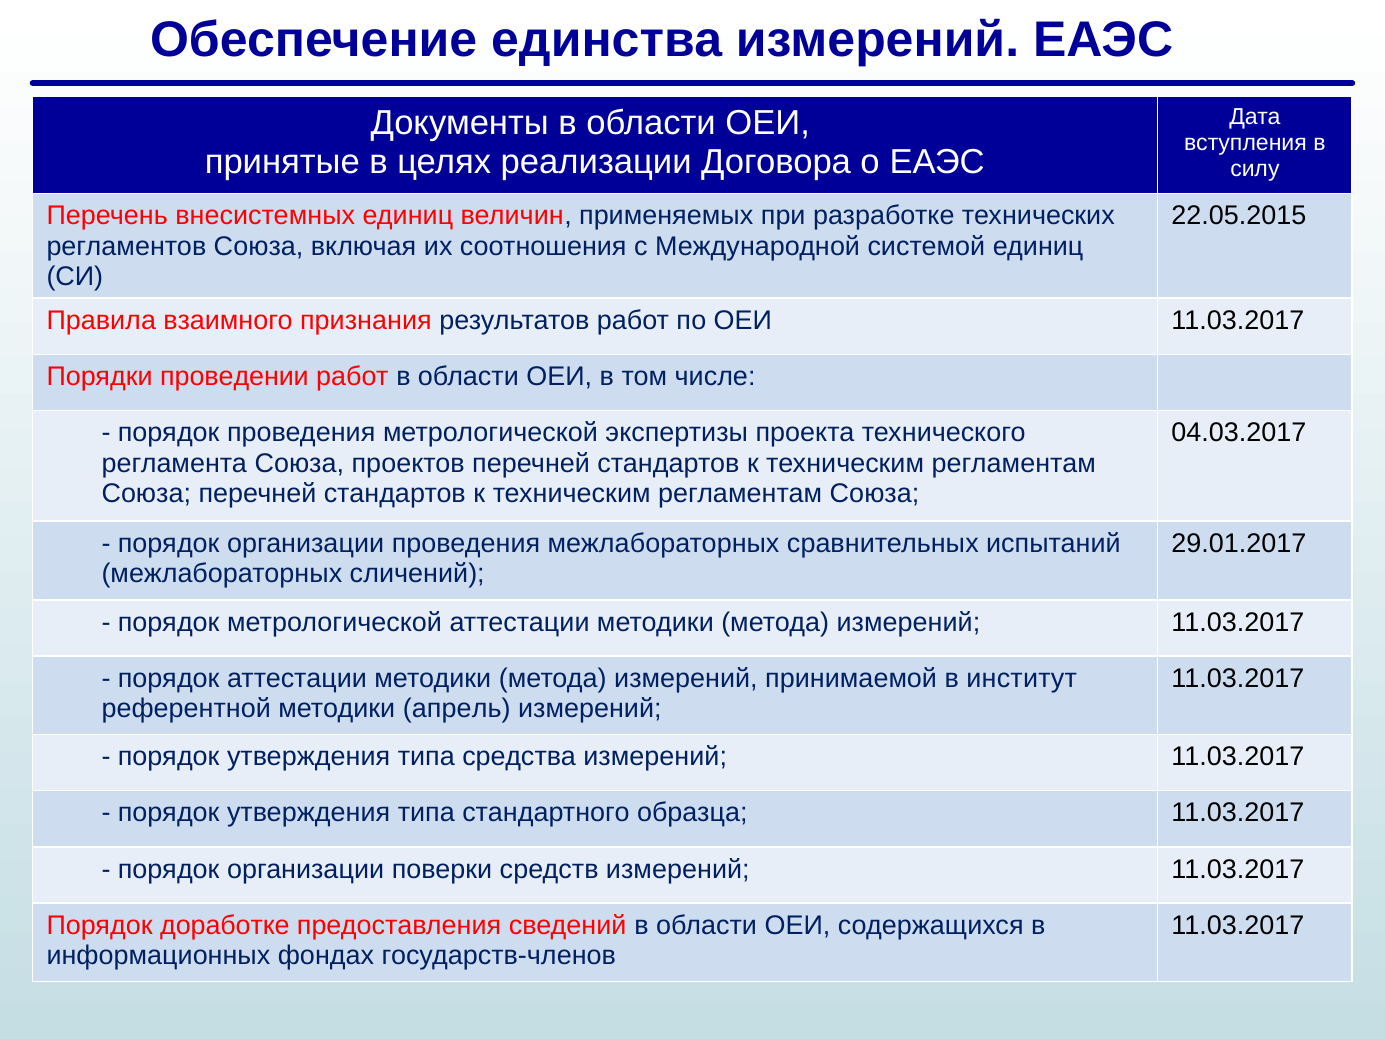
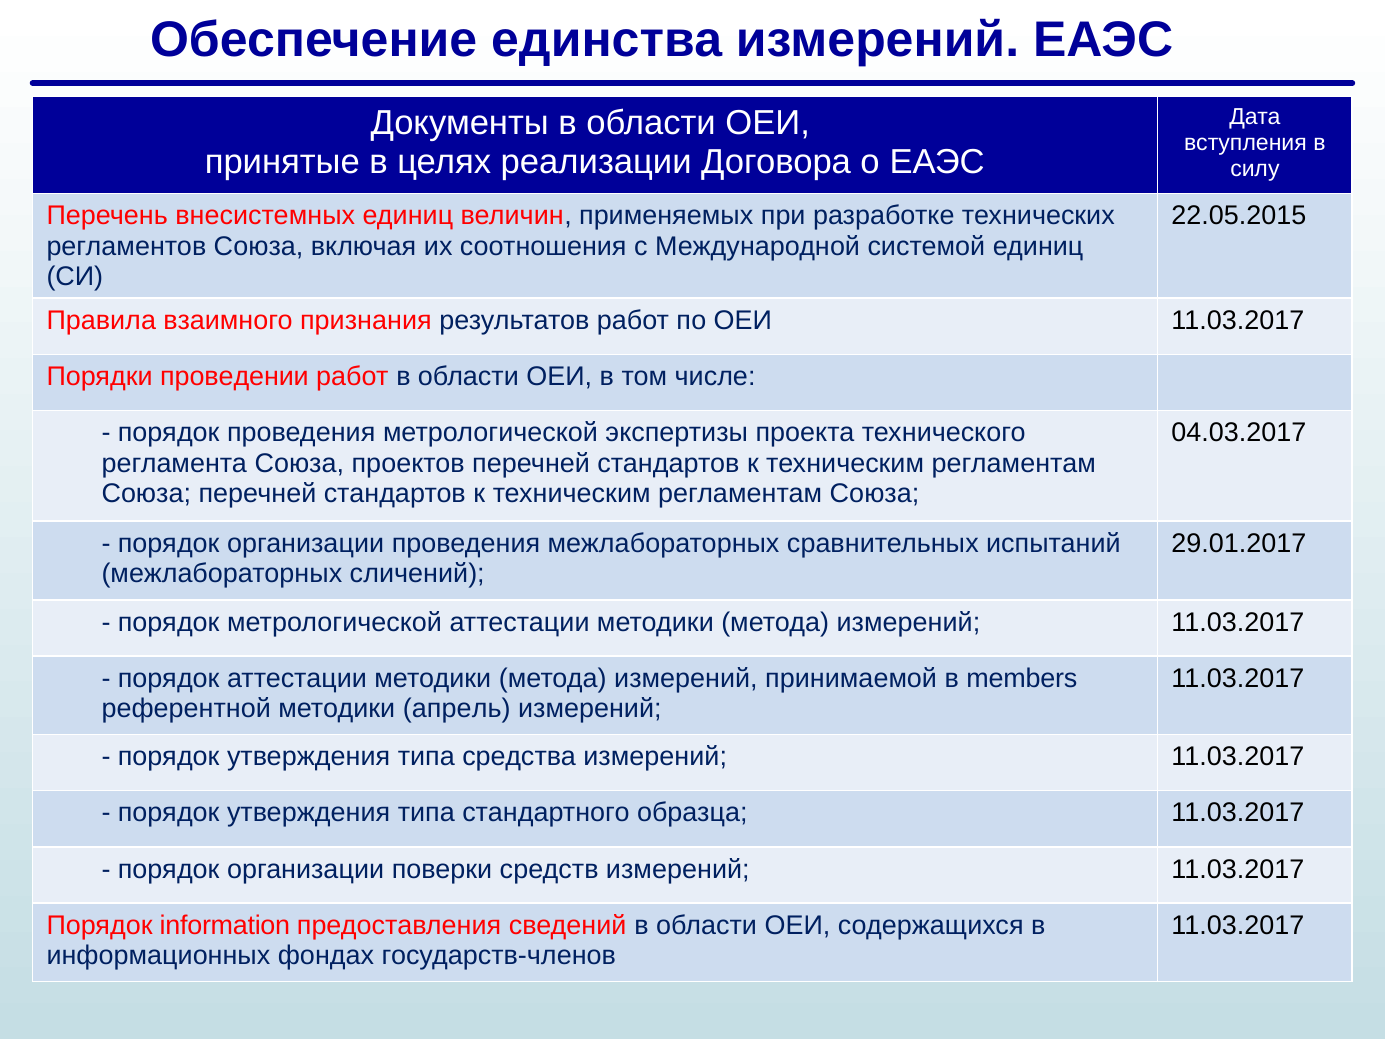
институт: институт -> members
доработке: доработке -> information
